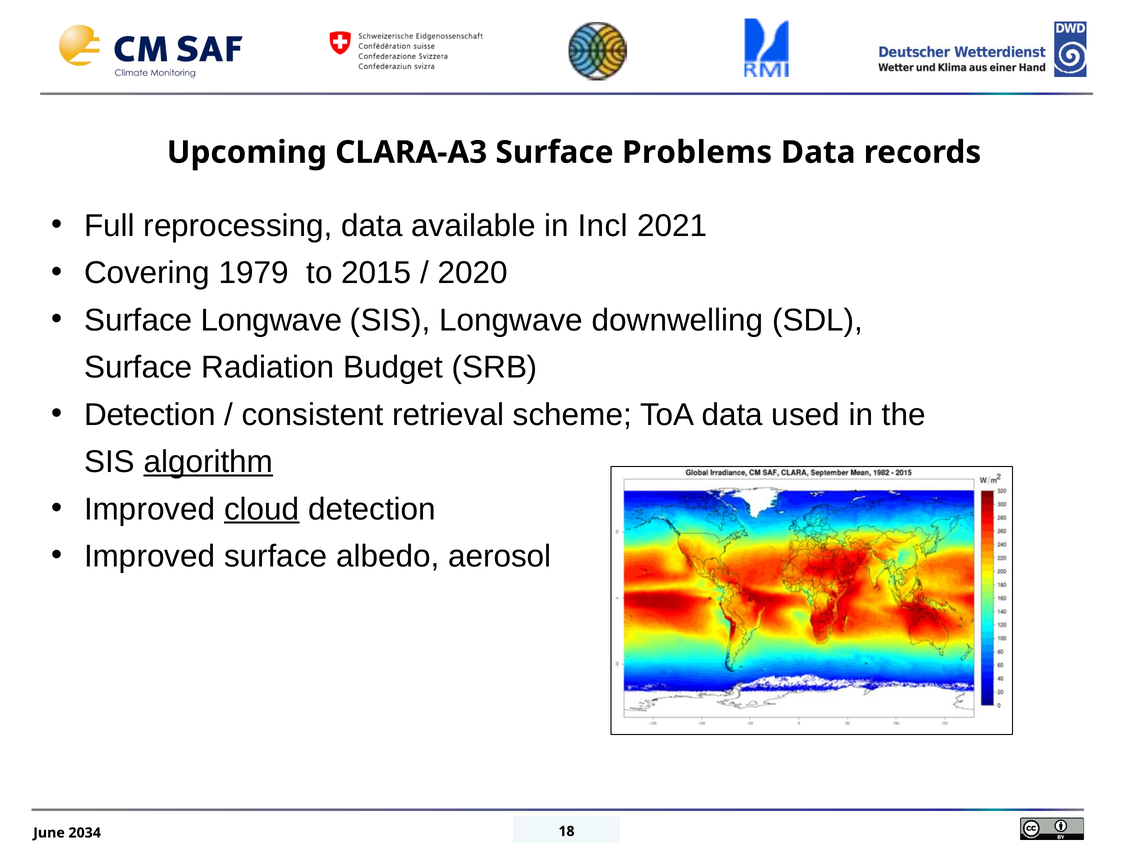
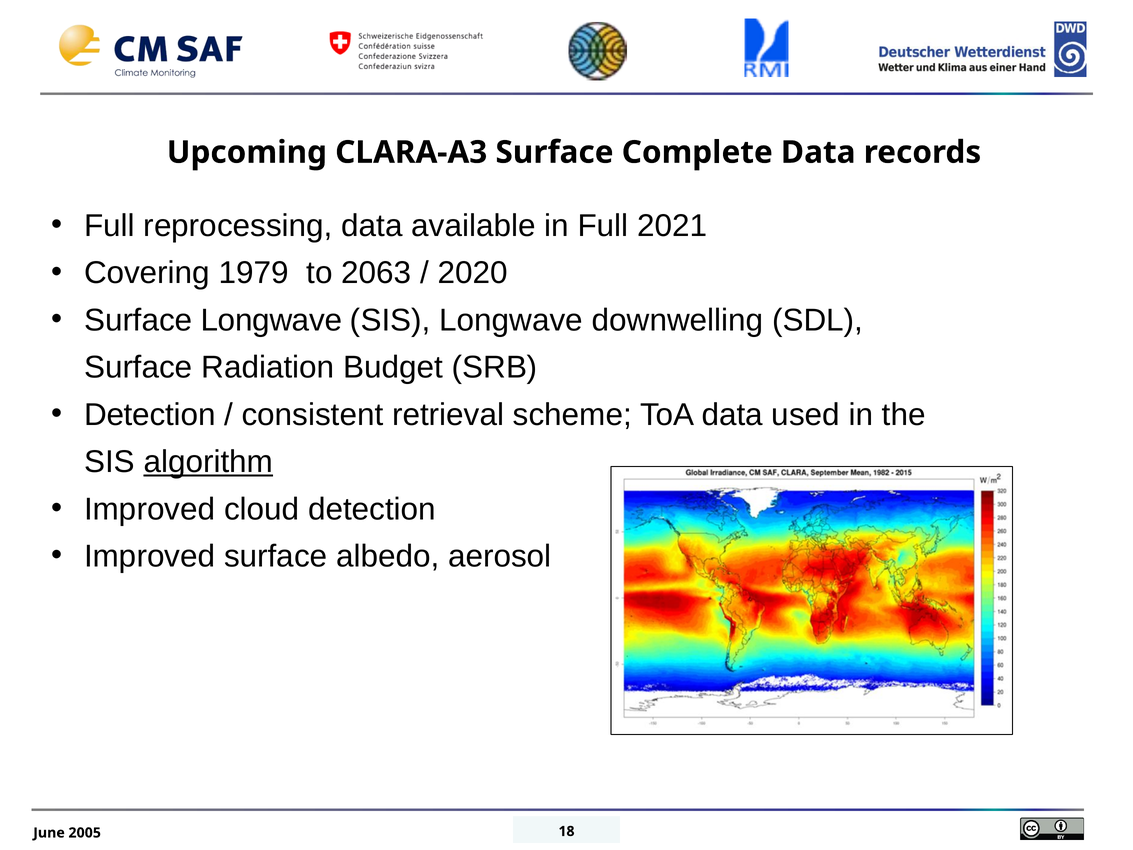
Problems: Problems -> Complete
in Incl: Incl -> Full
2015: 2015 -> 2063
cloud underline: present -> none
2034: 2034 -> 2005
